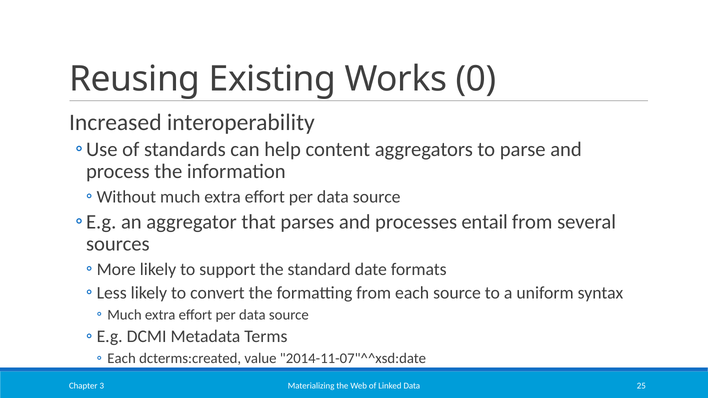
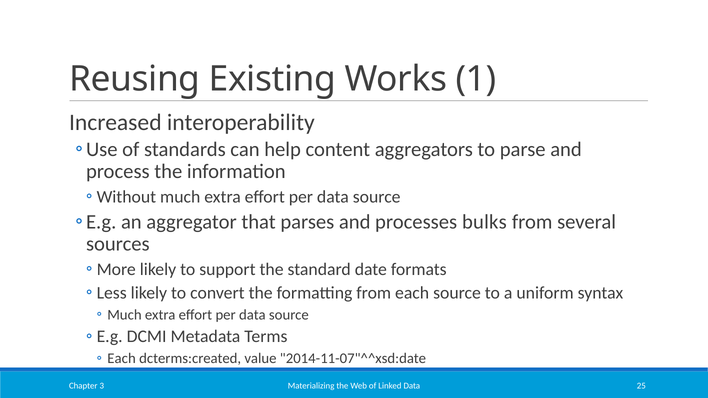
0: 0 -> 1
entail: entail -> bulks
